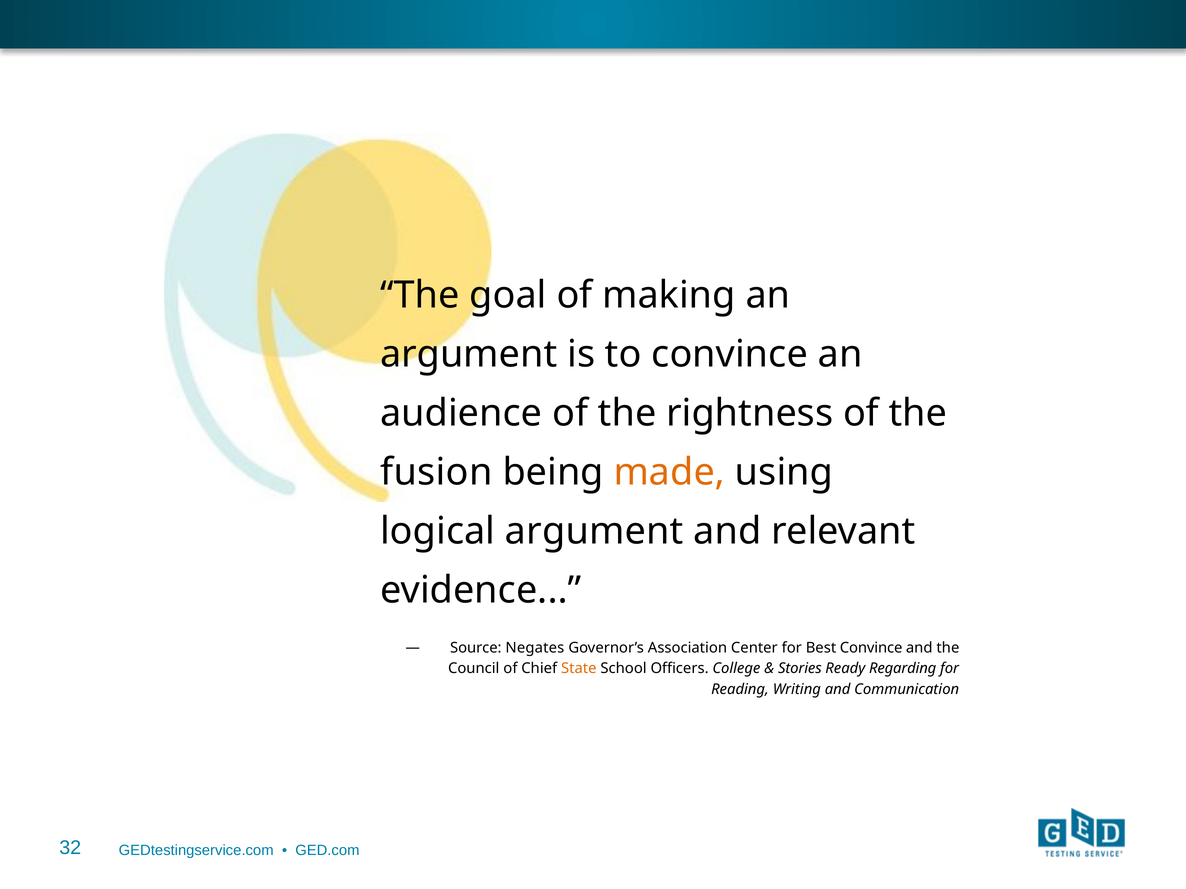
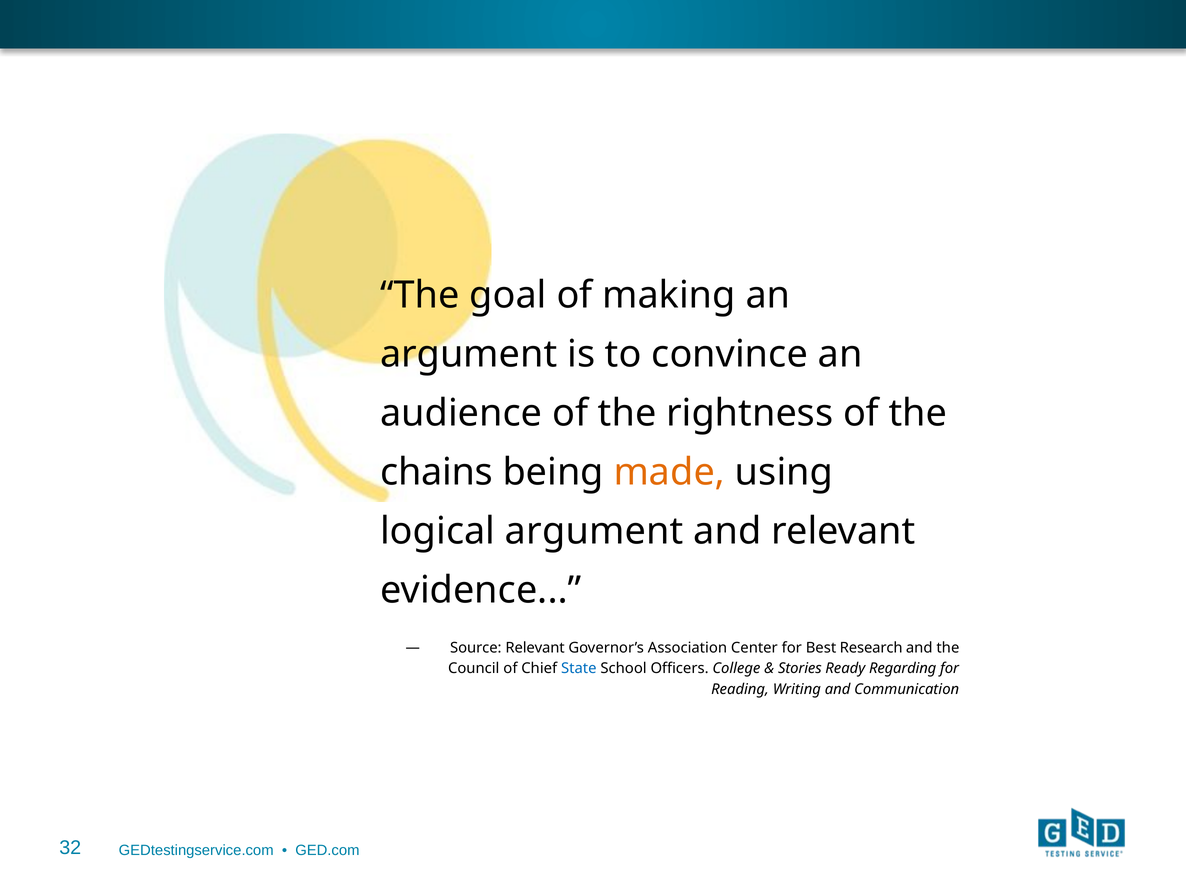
fusion: fusion -> chains
Source Negates: Negates -> Relevant
Best Convince: Convince -> Research
State colour: orange -> blue
